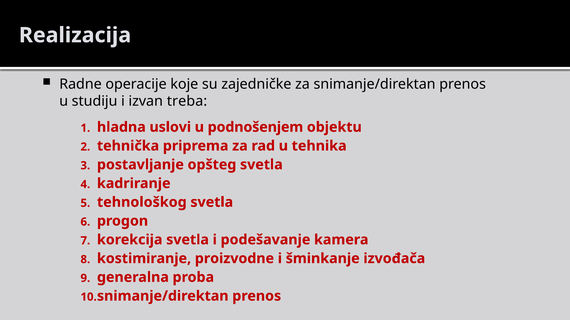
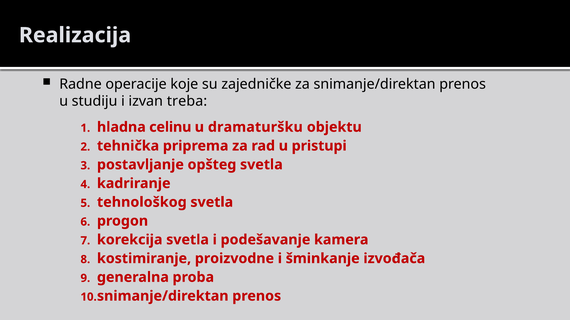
uslovi: uslovi -> celinu
podnošenjem: podnošenjem -> dramaturšku
tehnika: tehnika -> pristupi
